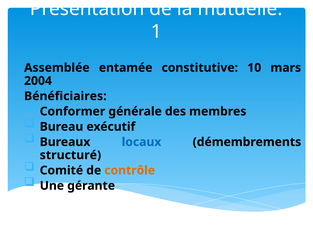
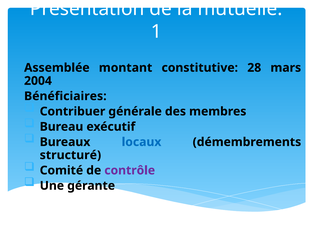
entamée: entamée -> montant
10: 10 -> 28
Conformer: Conformer -> Contribuer
contrôle colour: orange -> purple
